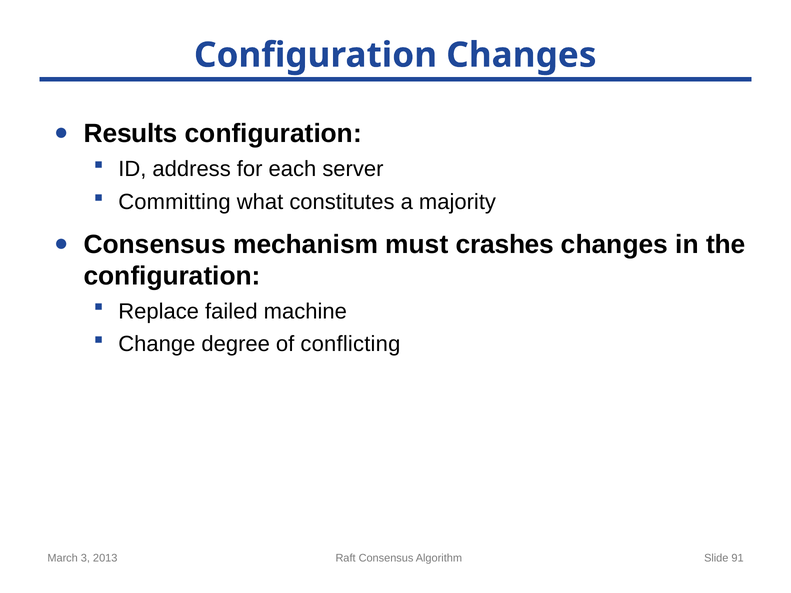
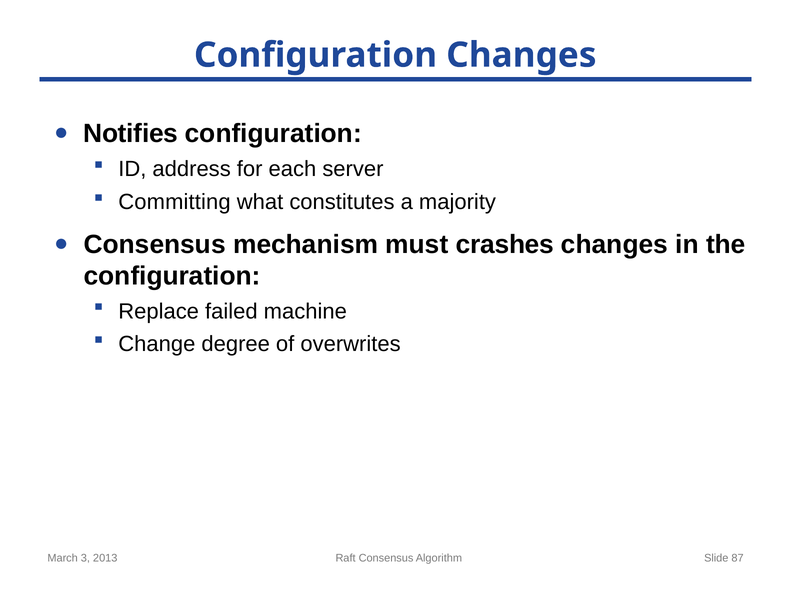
Results: Results -> Notifies
conflicting: conflicting -> overwrites
91: 91 -> 87
